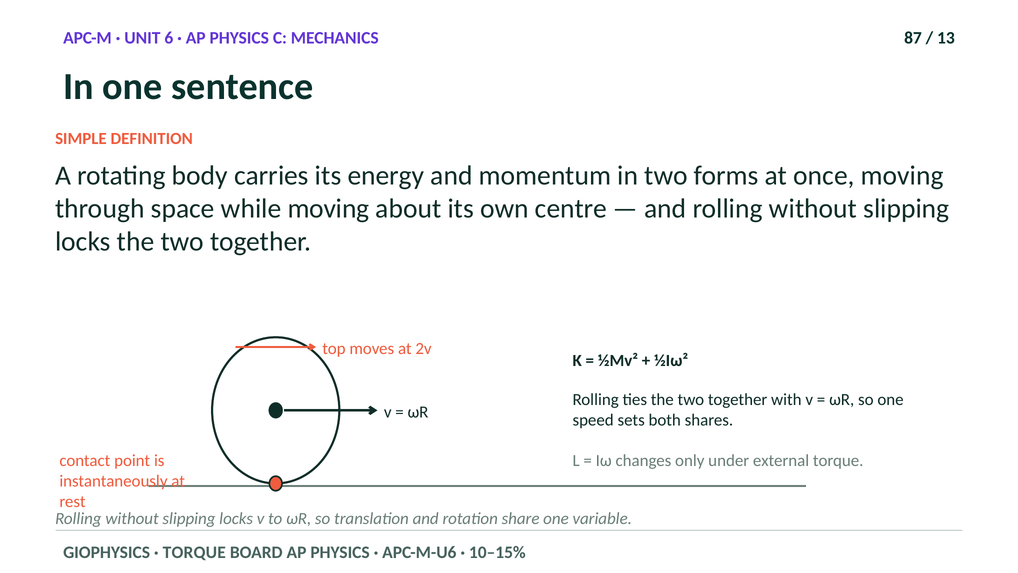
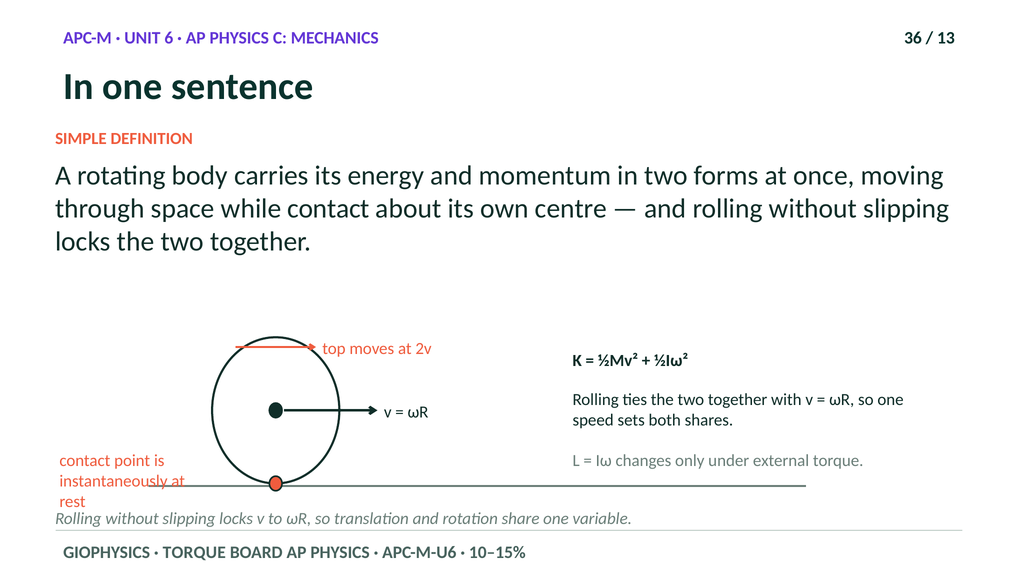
87: 87 -> 36
while moving: moving -> contact
